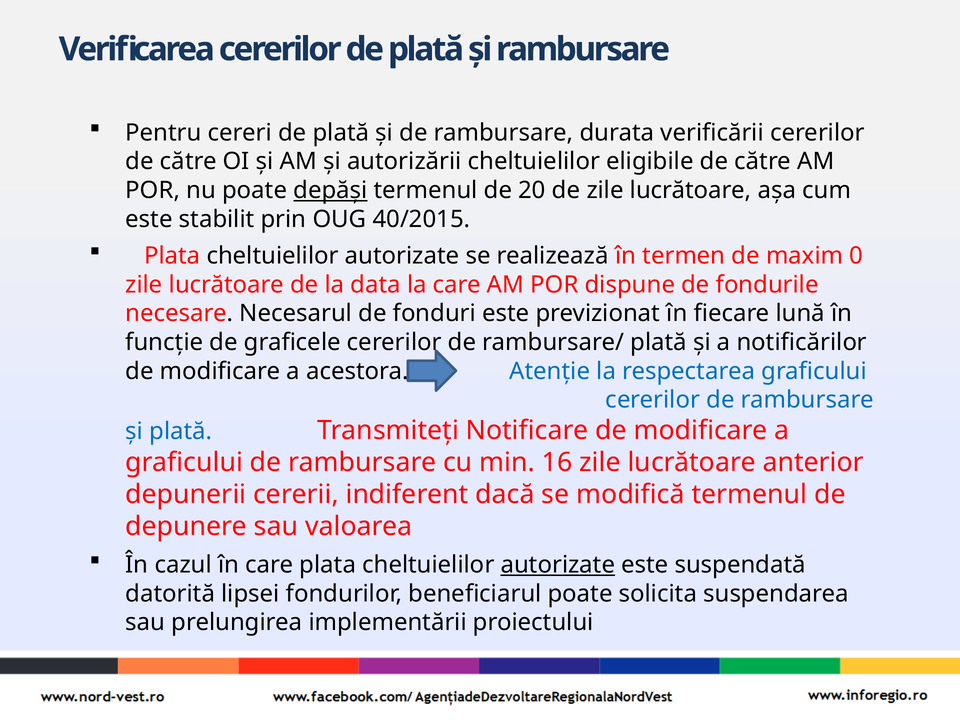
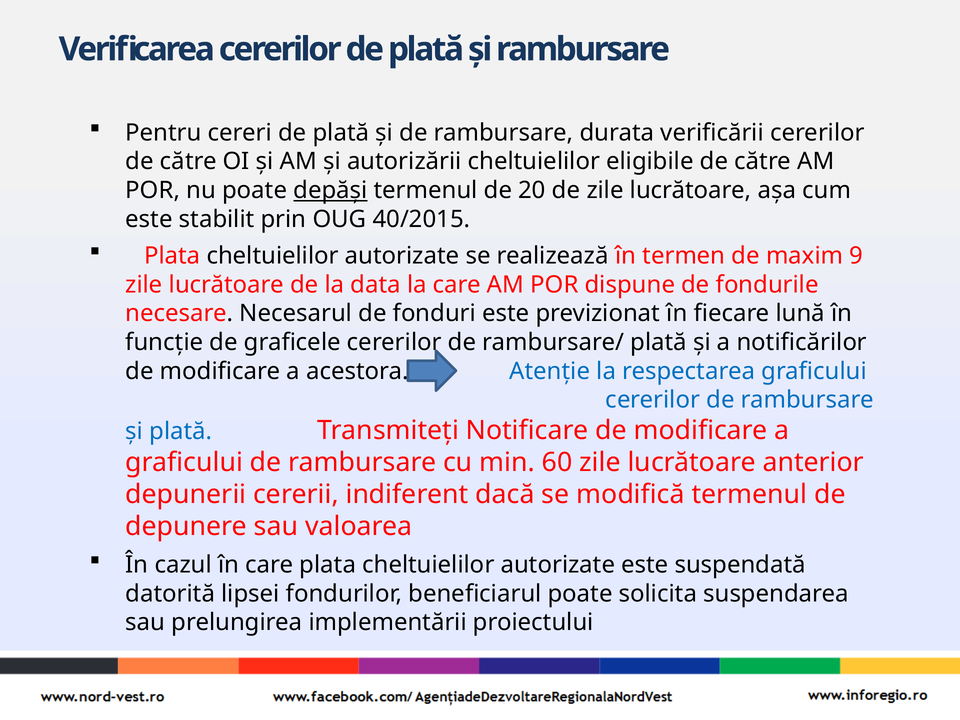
0: 0 -> 9
16: 16 -> 60
autorizate at (558, 565) underline: present -> none
